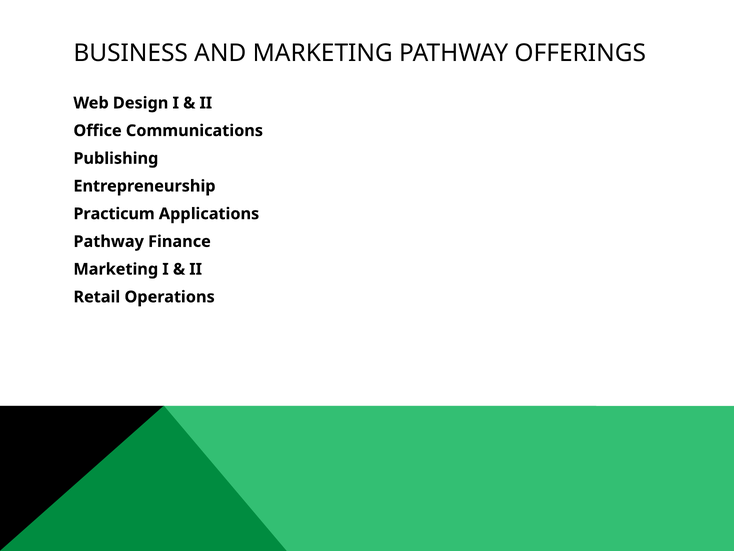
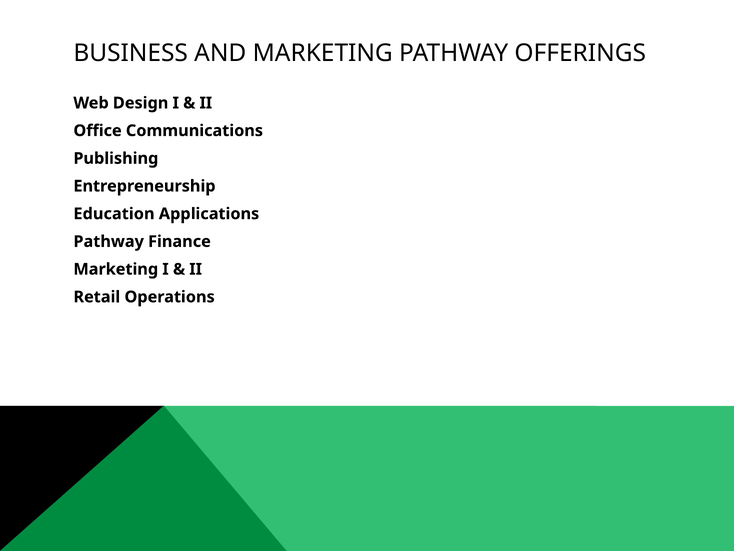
Practicum: Practicum -> Education
